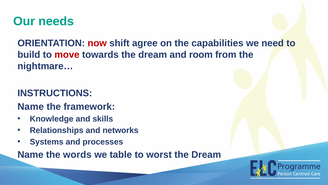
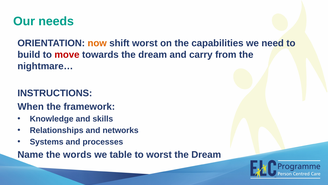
now colour: red -> orange
shift agree: agree -> worst
room: room -> carry
Name at (31, 106): Name -> When
